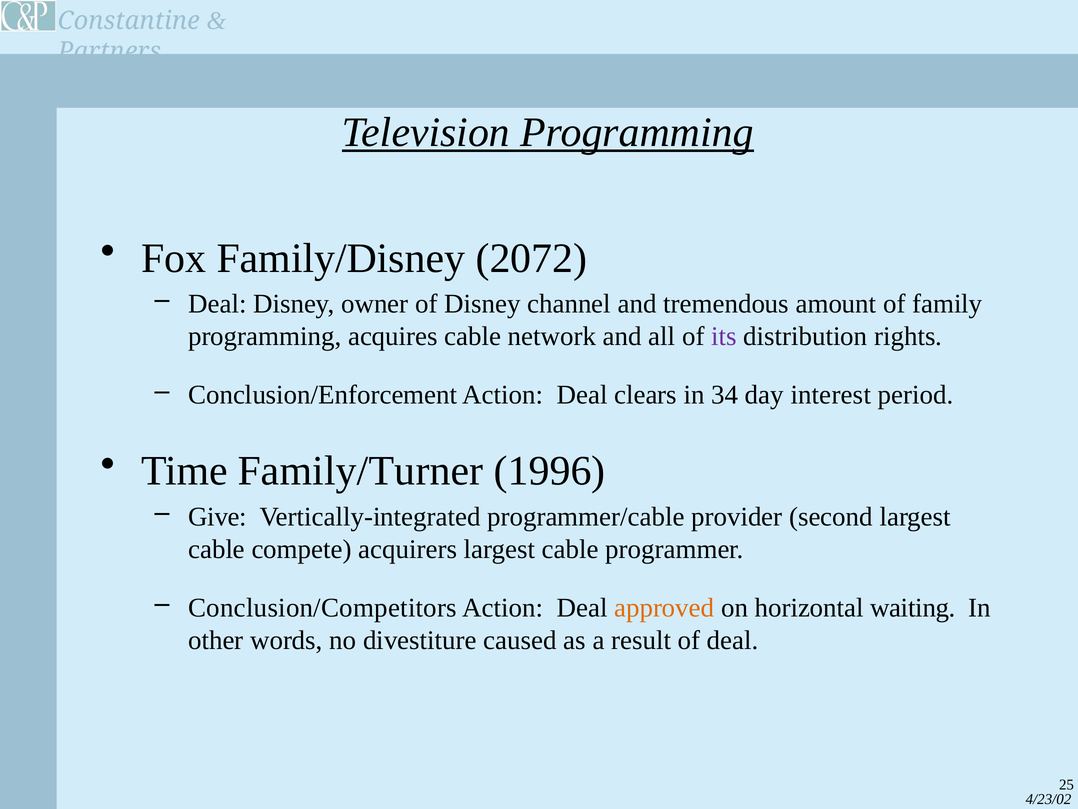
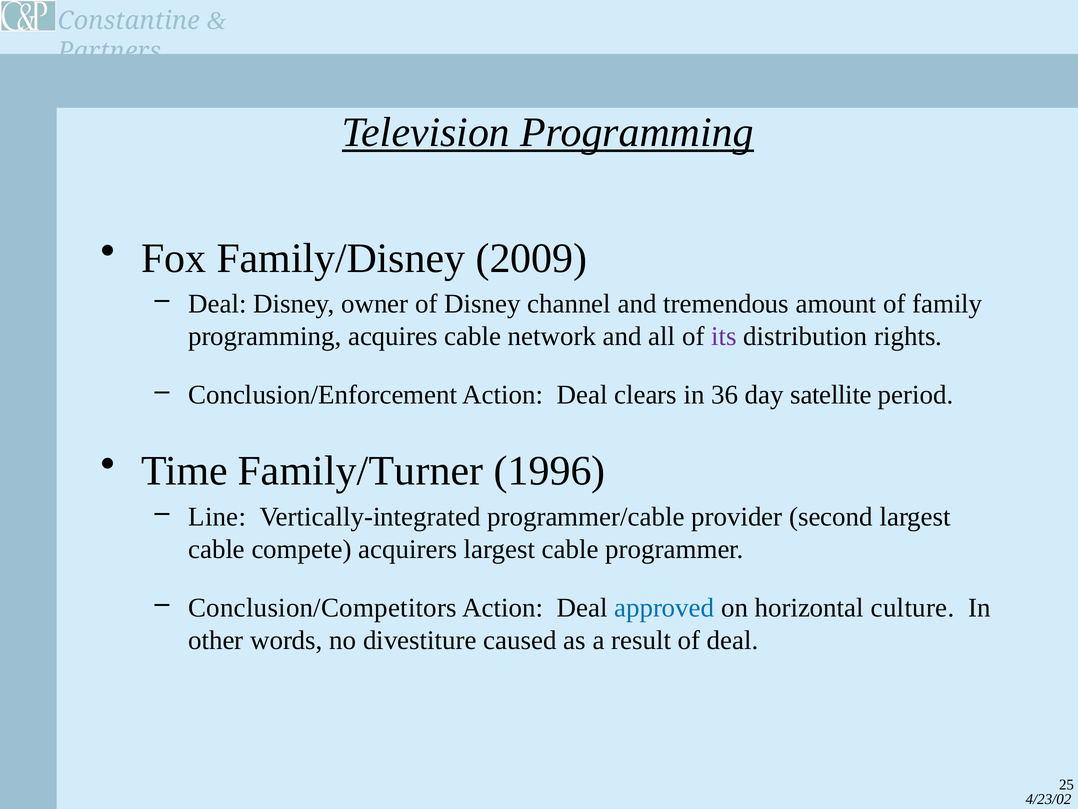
2072: 2072 -> 2009
34: 34 -> 36
interest: interest -> satellite
Give: Give -> Line
approved colour: orange -> blue
waiting: waiting -> culture
